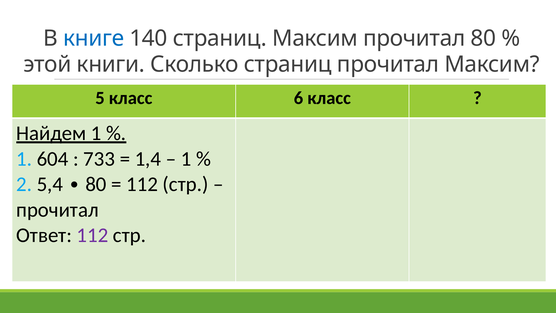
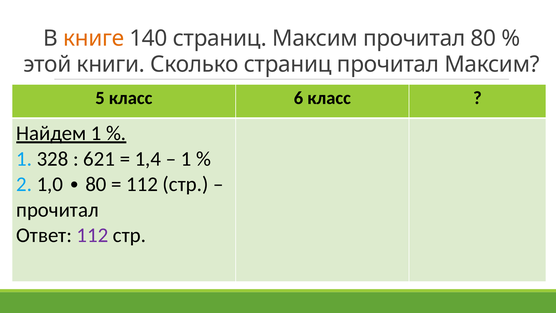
книге colour: blue -> orange
604: 604 -> 328
733: 733 -> 621
5,4: 5,4 -> 1,0
